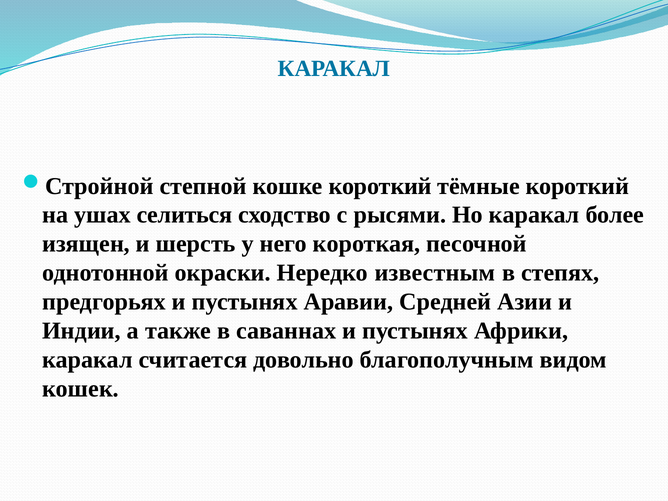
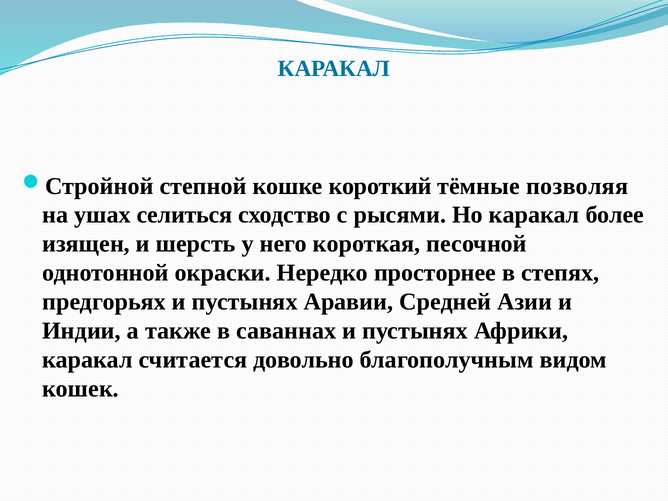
тёмные короткий: короткий -> позволяя
известным: известным -> просторнее
